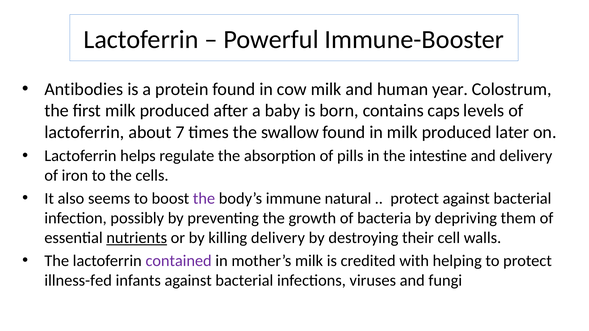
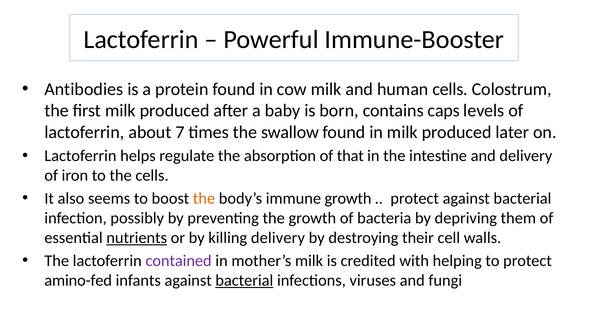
human year: year -> cells
pills: pills -> that
the at (204, 199) colour: purple -> orange
immune natural: natural -> growth
illness-fed: illness-fed -> amino-fed
bacterial at (244, 281) underline: none -> present
